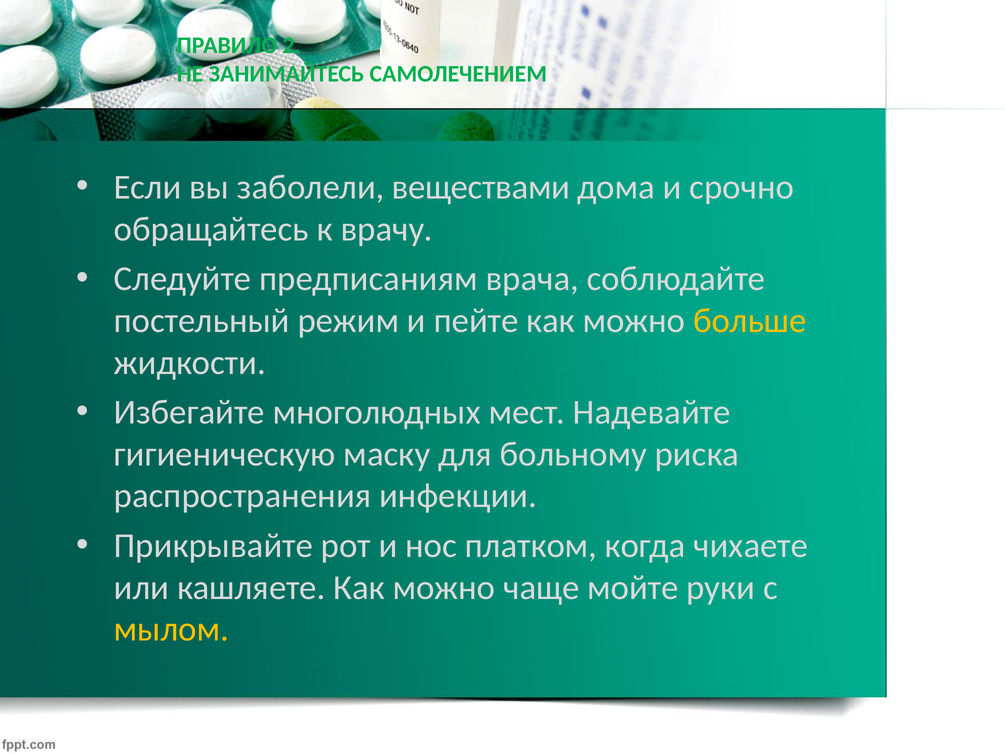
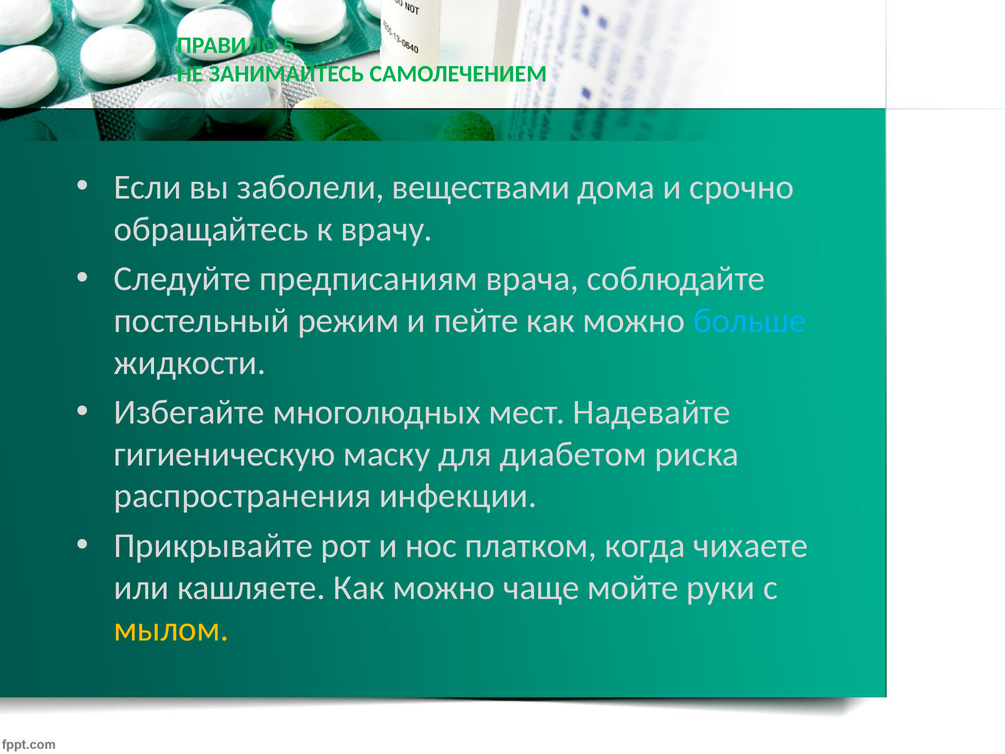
2: 2 -> 5
больше colour: yellow -> light blue
больному: больному -> диабетом
